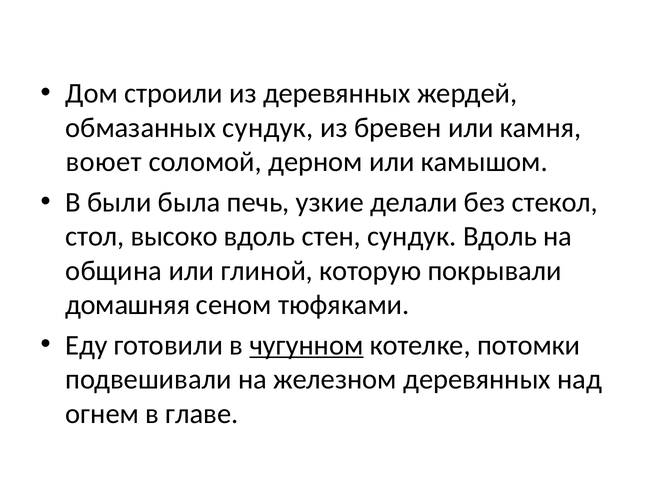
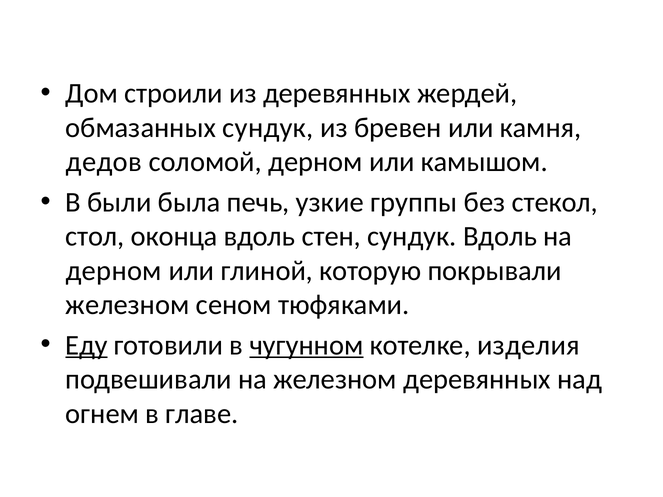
воюет: воюет -> дедов
делали: делали -> группы
высоко: высоко -> оконца
община at (114, 271): община -> дерном
домашняя at (128, 305): домашняя -> железном
Еду underline: none -> present
потомки: потомки -> изделия
